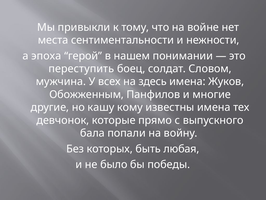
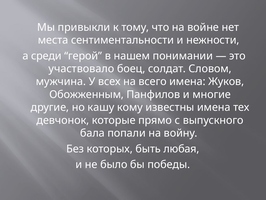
эпоха: эпоха -> среди
переступить: переступить -> участвовало
здесь: здесь -> всего
